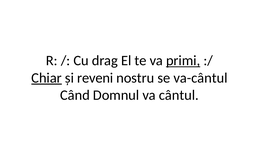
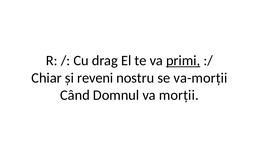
Chiar underline: present -> none
va-cântul: va-cântul -> va-morții
cântul: cântul -> morții
